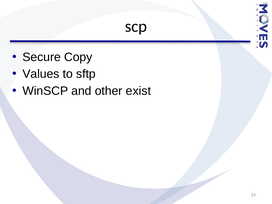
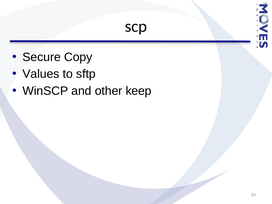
exist: exist -> keep
